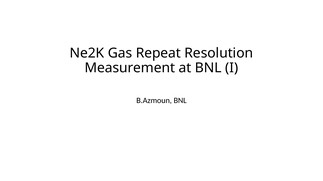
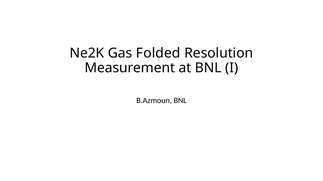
Repeat: Repeat -> Folded
